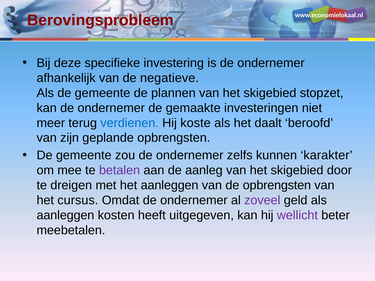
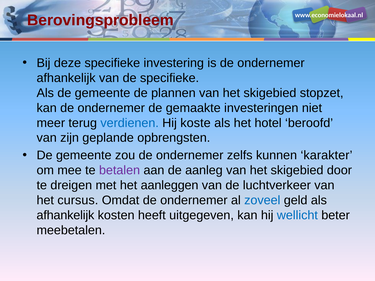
de negatieve: negatieve -> specifieke
daalt: daalt -> hotel
de opbrengsten: opbrengsten -> luchtverkeer
zoveel colour: purple -> blue
aanleggen at (65, 215): aanleggen -> afhankelijk
wellicht colour: purple -> blue
